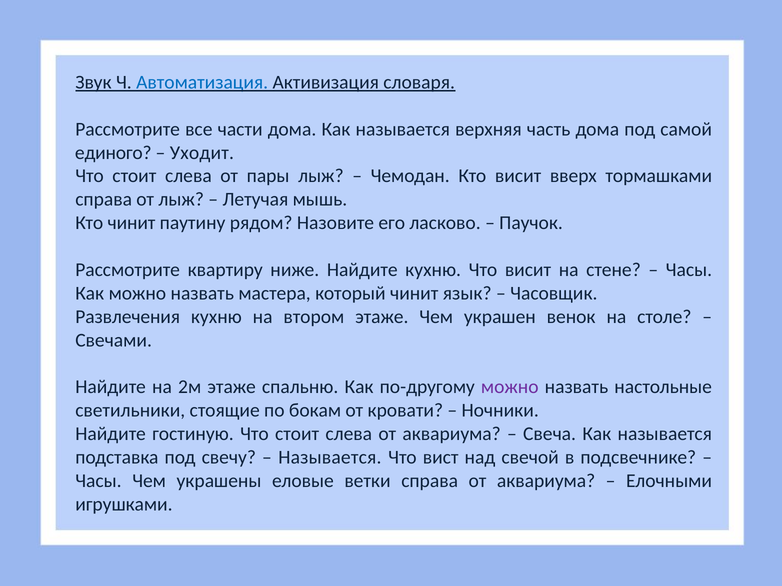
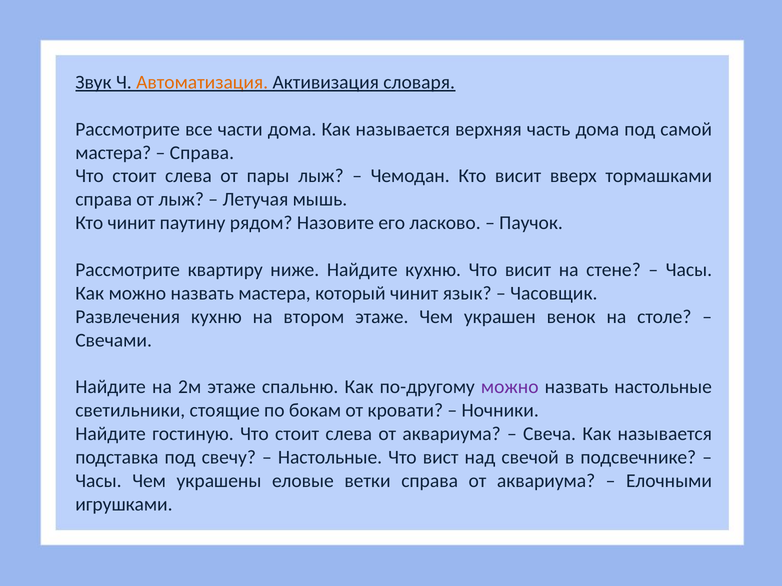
Автоматизация colour: blue -> orange
единого at (113, 153): единого -> мастера
Уходит at (202, 153): Уходит -> Справа
Называется at (330, 458): Называется -> Настольные
